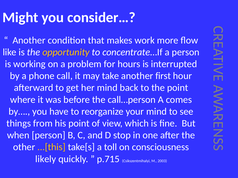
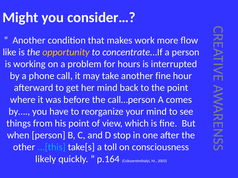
another first: first -> fine
...[this colour: yellow -> light blue
p.715: p.715 -> p.164
